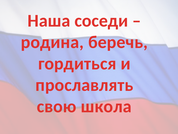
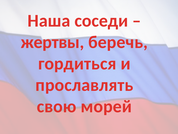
родина: родина -> жертвы
школа: школа -> морей
